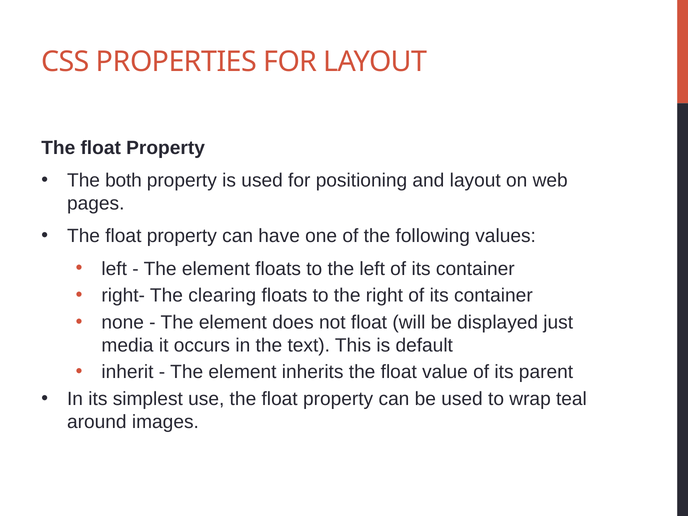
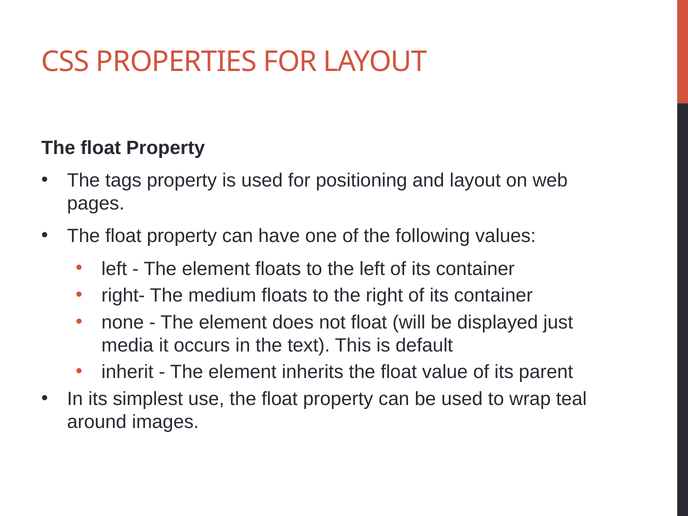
both: both -> tags
clearing: clearing -> medium
